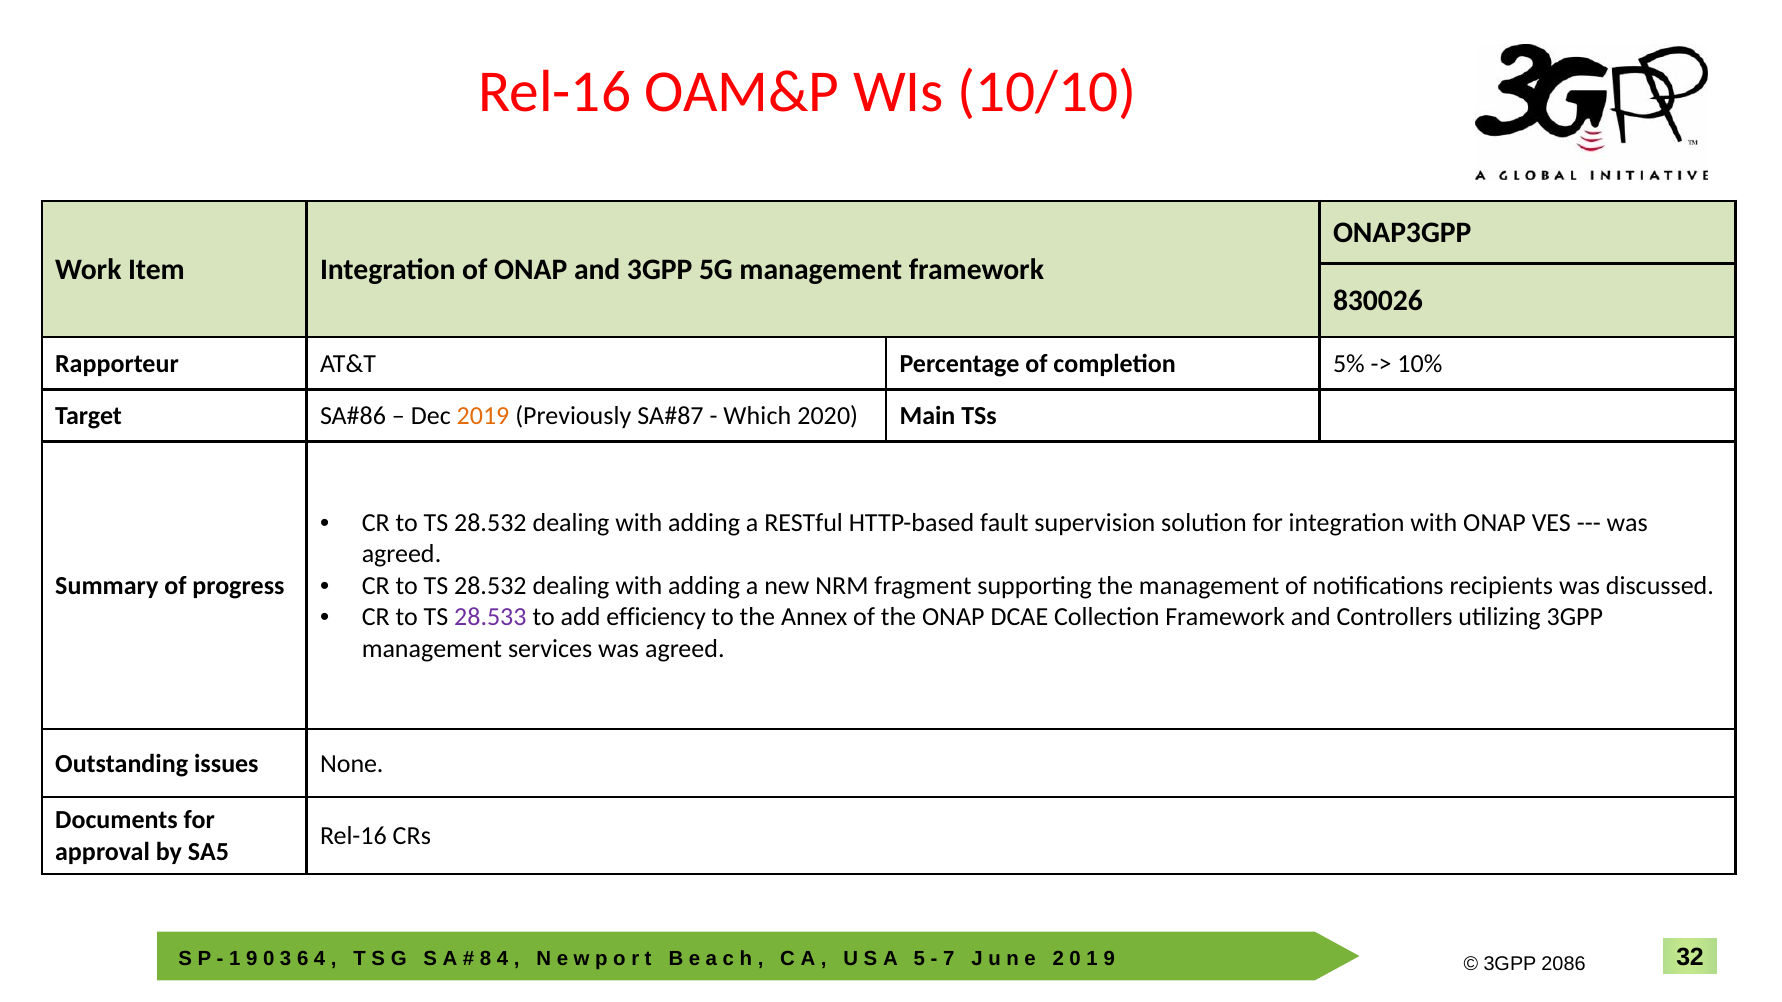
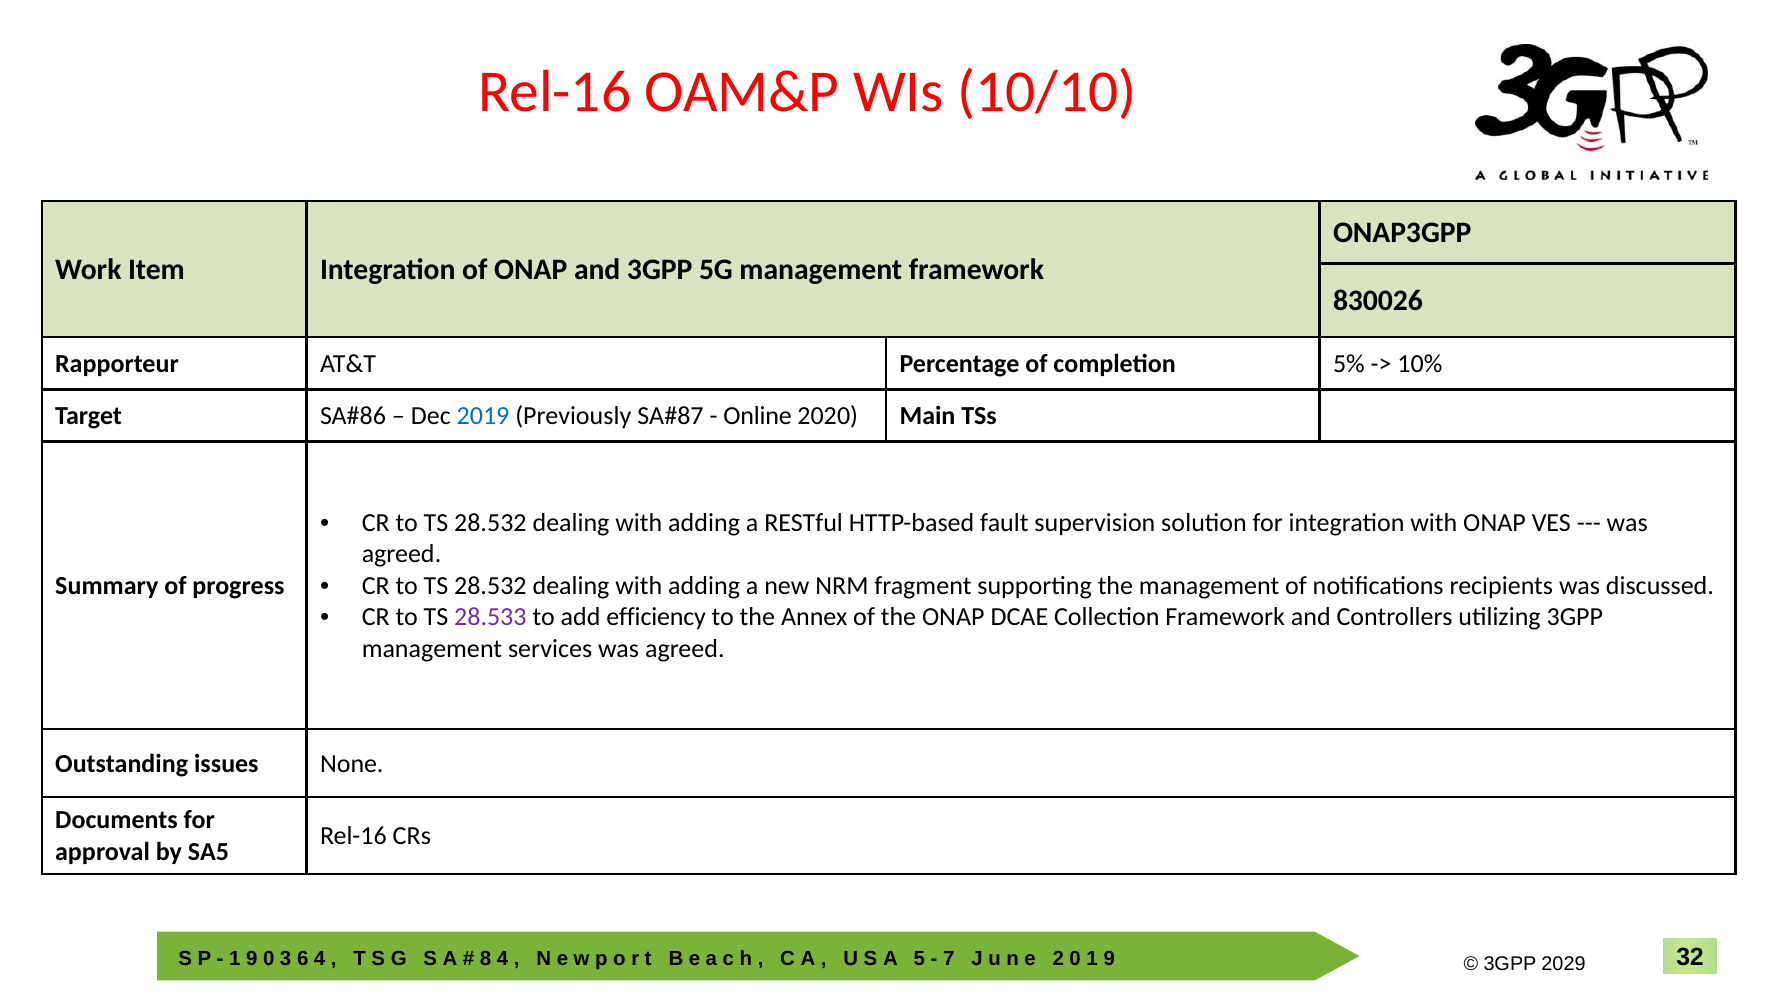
2019 colour: orange -> blue
Which: Which -> Online
2086: 2086 -> 2029
